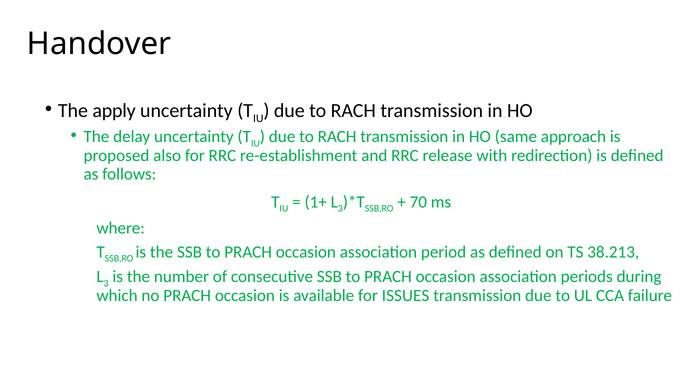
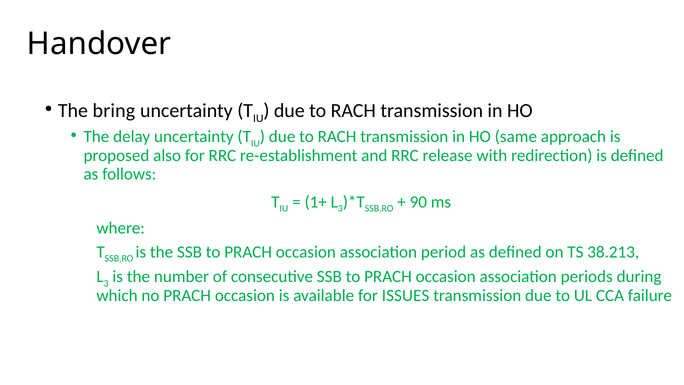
apply: apply -> bring
70: 70 -> 90
